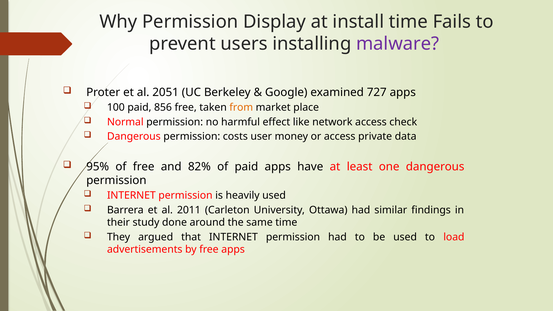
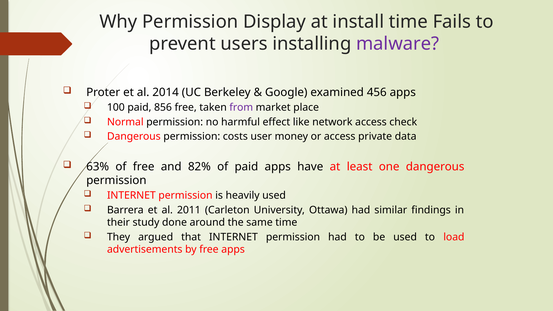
2051: 2051 -> 2014
727: 727 -> 456
from colour: orange -> purple
95%: 95% -> 63%
